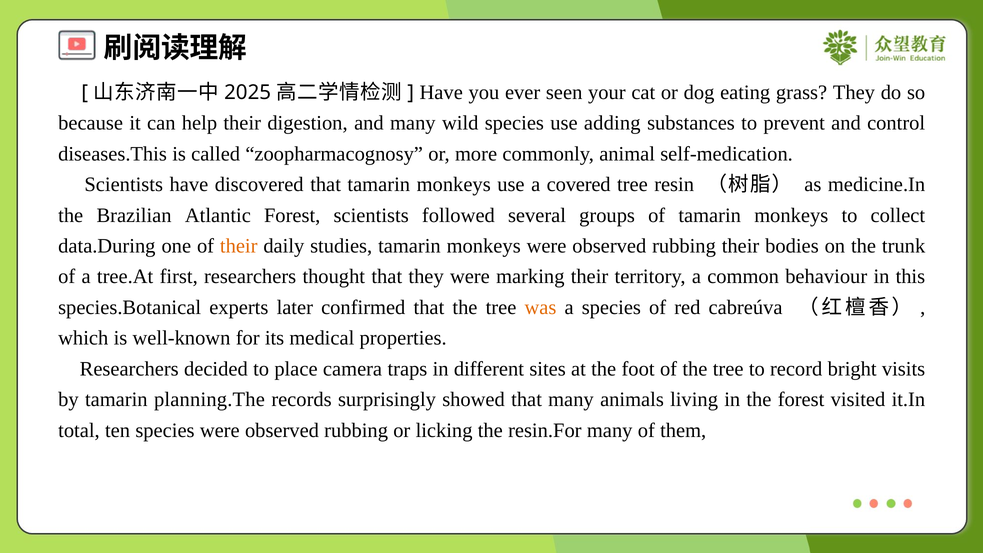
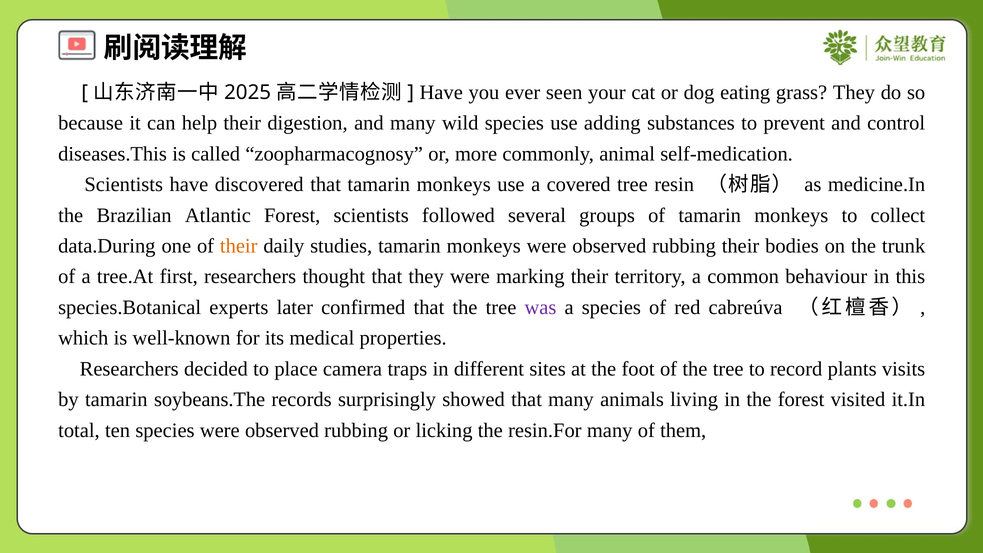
was colour: orange -> purple
bright: bright -> plants
planning.The: planning.The -> soybeans.The
